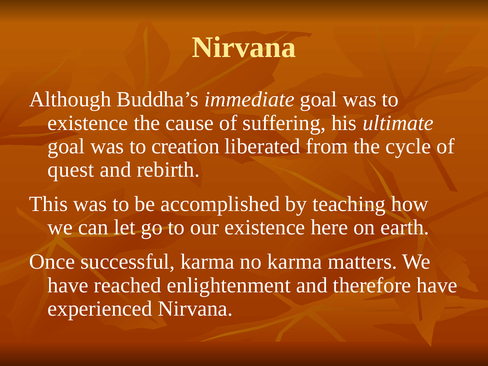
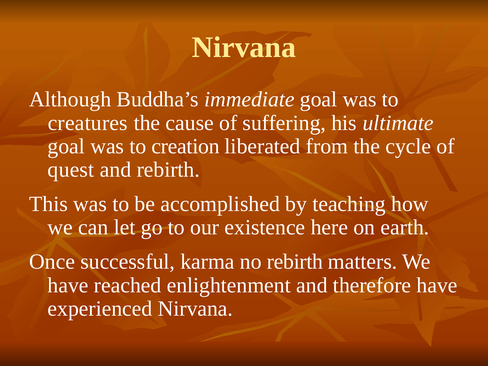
existence at (88, 123): existence -> creatures
no karma: karma -> rebirth
